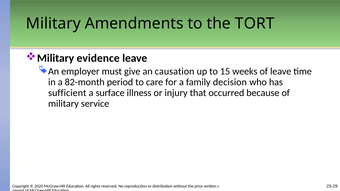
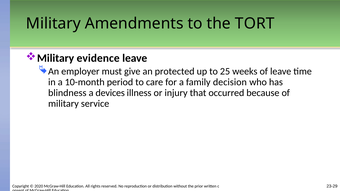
causation: causation -> protected
15: 15 -> 25
82-month: 82-month -> 10-month
sufficient: sufficient -> blindness
surface: surface -> devices
